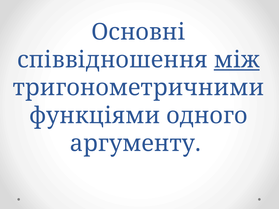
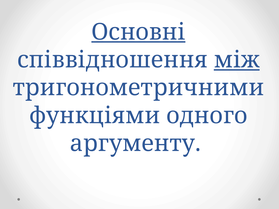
Основні underline: none -> present
